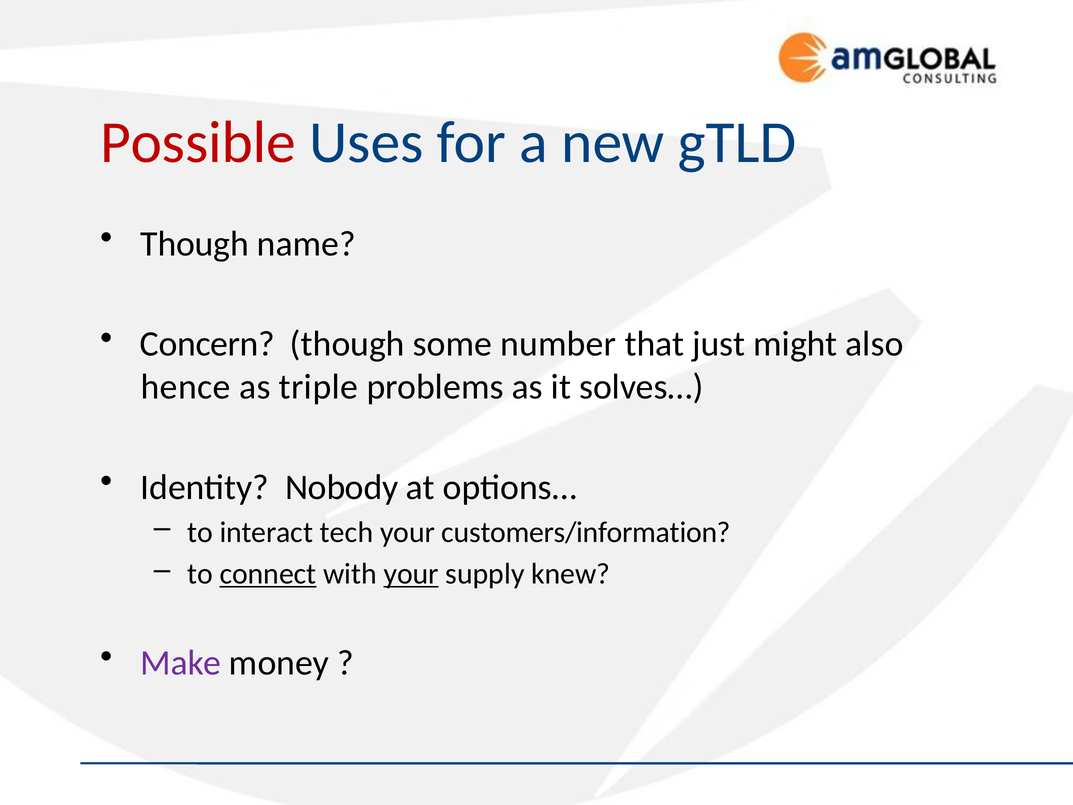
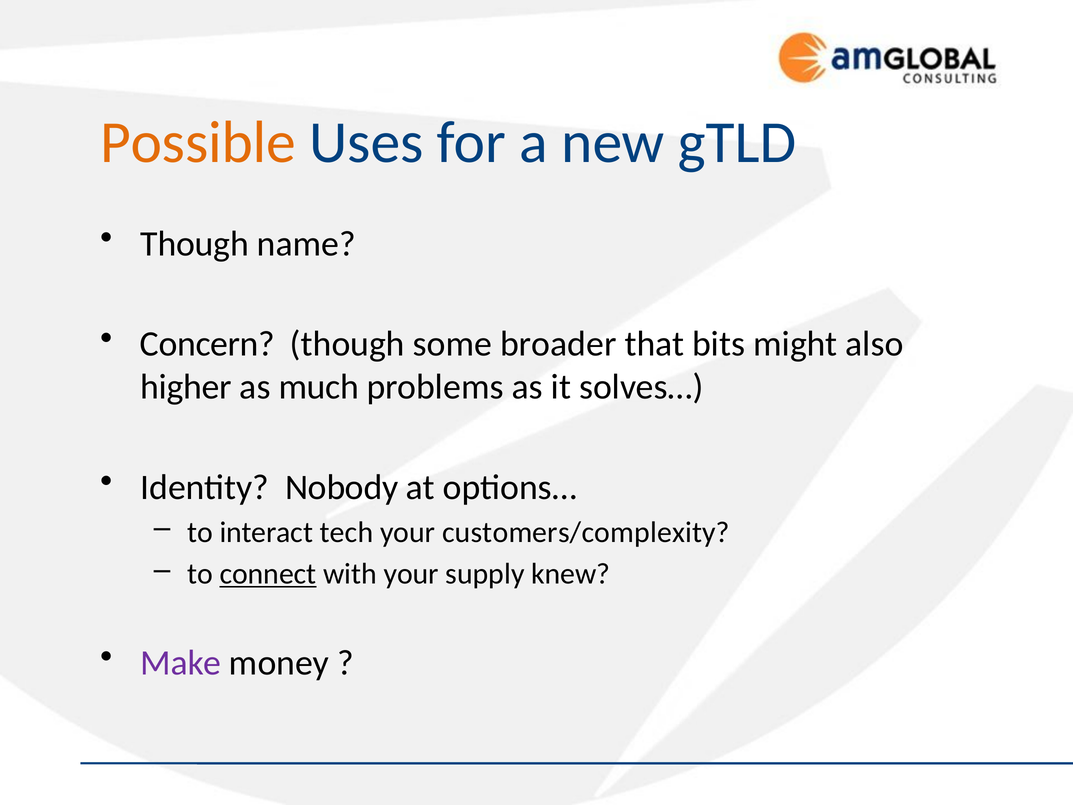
Possible colour: red -> orange
number: number -> broader
just: just -> bits
hence: hence -> higher
triple: triple -> much
customers/information: customers/information -> customers/complexity
your at (411, 574) underline: present -> none
